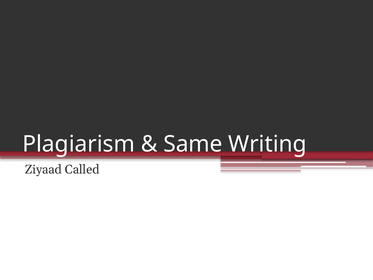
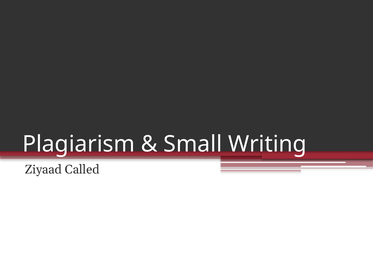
Same: Same -> Small
